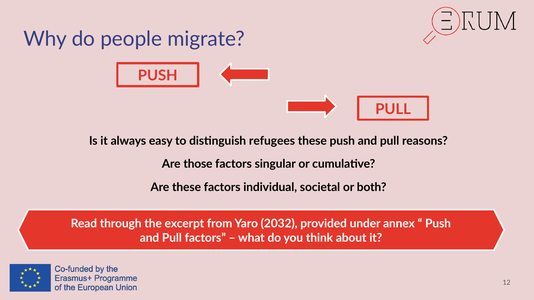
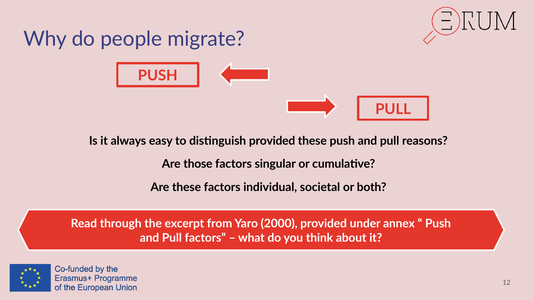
distinguish refugees: refugees -> provided
2032: 2032 -> 2000
